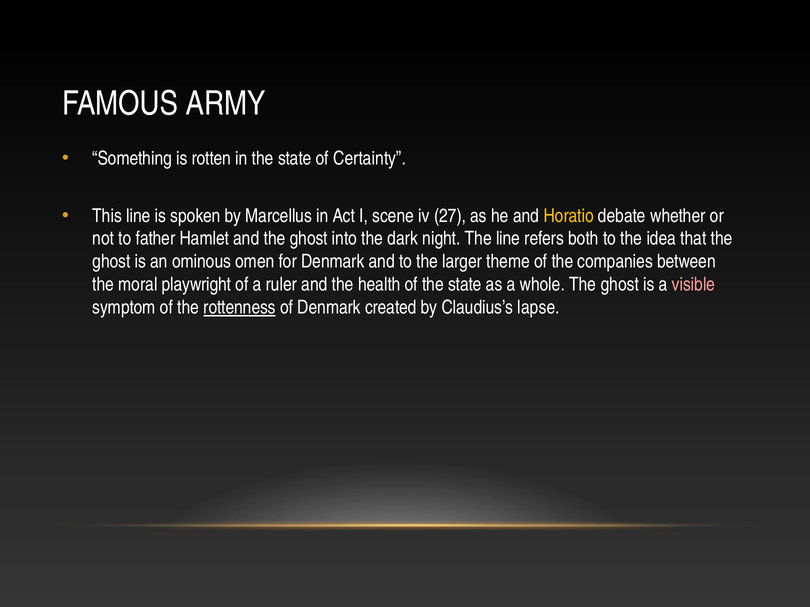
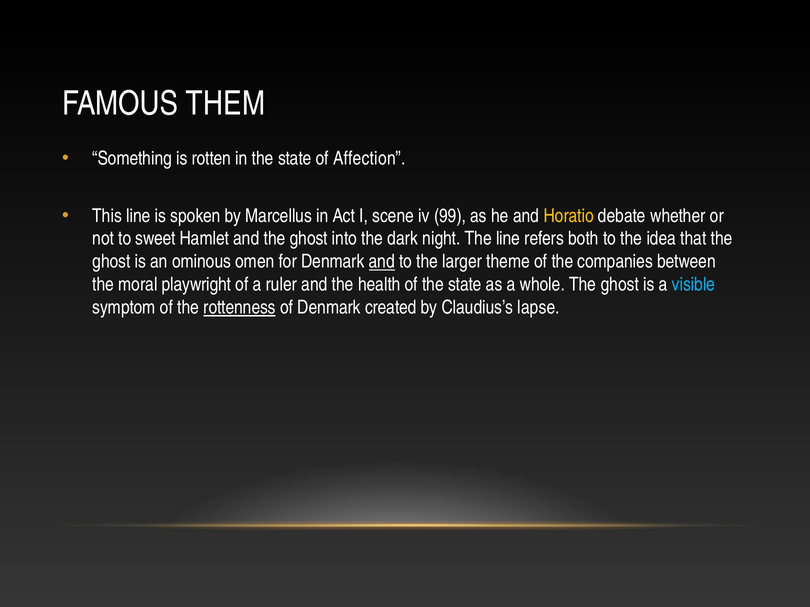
ARMY: ARMY -> THEM
Certainty: Certainty -> Affection
27: 27 -> 99
father: father -> sweet
and at (382, 262) underline: none -> present
visible colour: pink -> light blue
